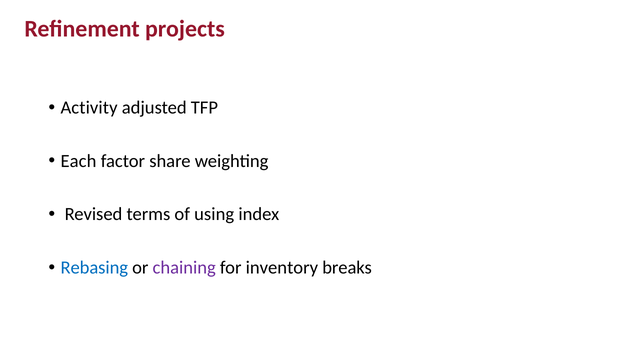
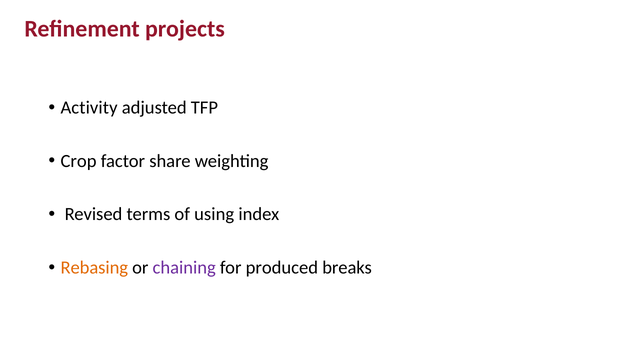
Each: Each -> Crop
Rebasing colour: blue -> orange
inventory: inventory -> produced
